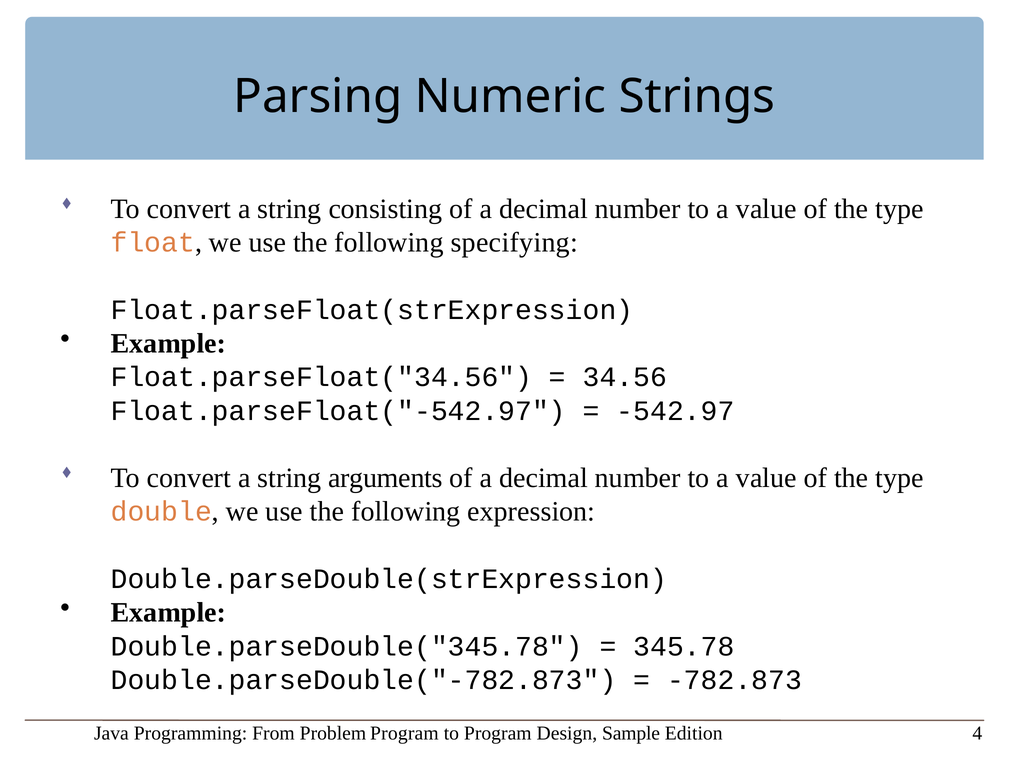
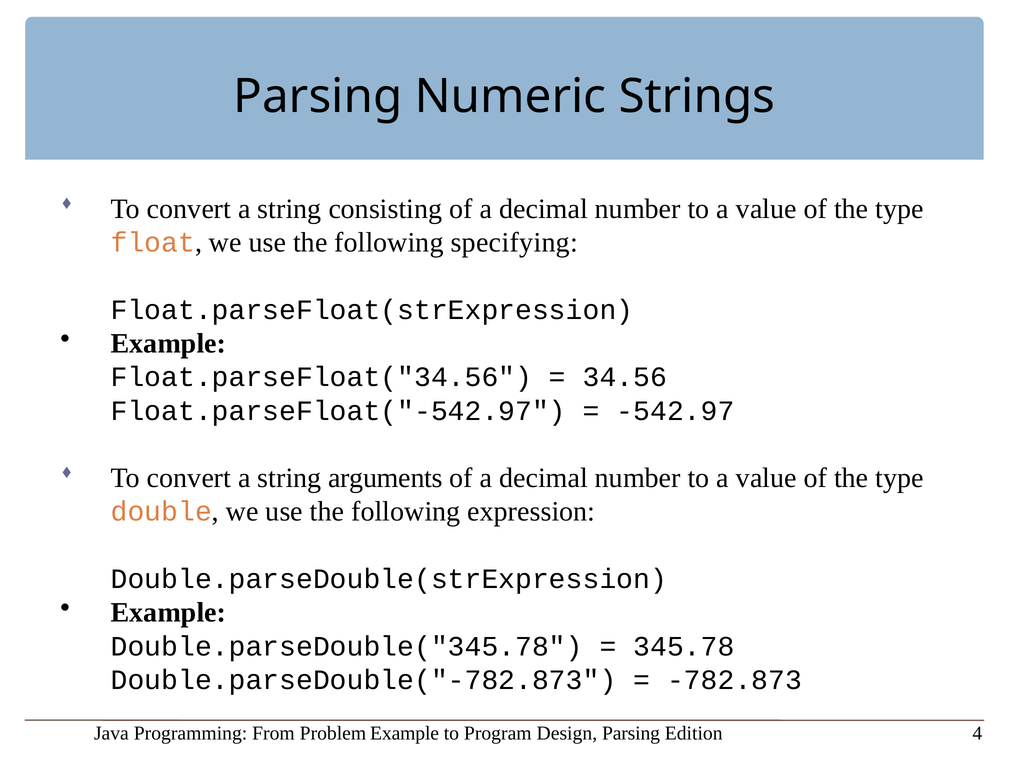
Problem Program: Program -> Example
Design Sample: Sample -> Parsing
